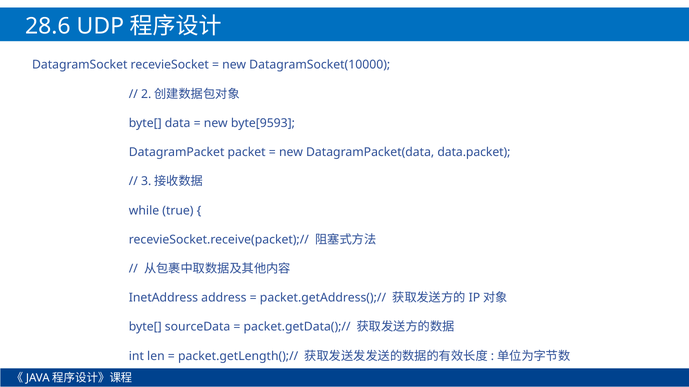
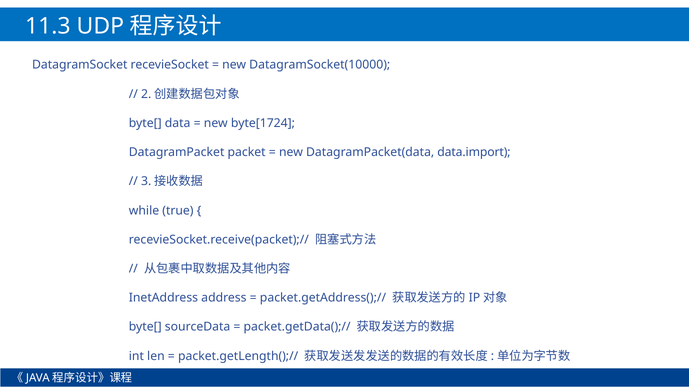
28.6: 28.6 -> 11.3
byte[9593: byte[9593 -> byte[1724
data.packet: data.packet -> data.import
